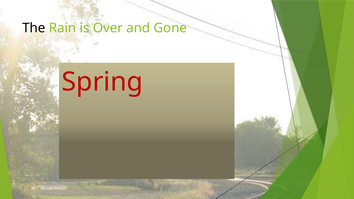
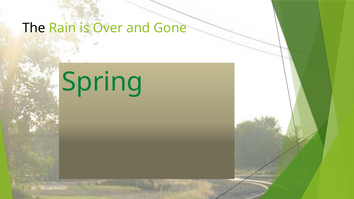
Spring colour: red -> green
